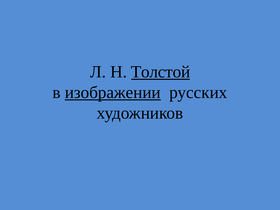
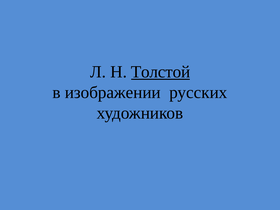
изображении underline: present -> none
